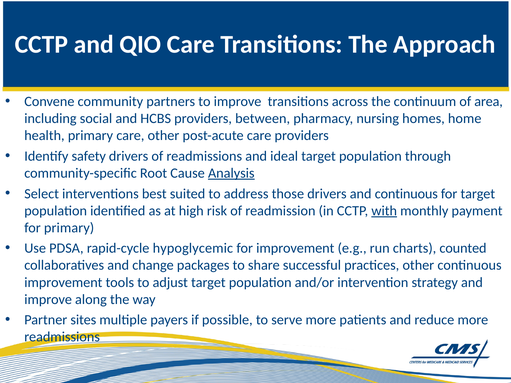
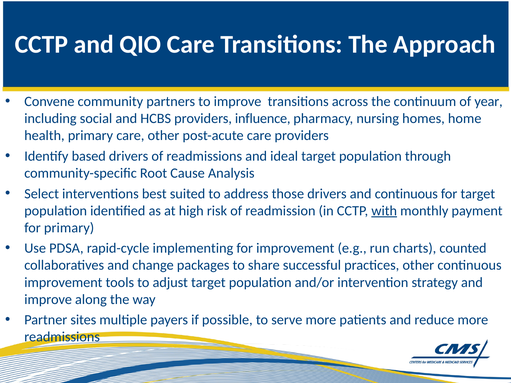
area: area -> year
between: between -> influence
safety: safety -> based
Analysis underline: present -> none
hypoglycemic: hypoglycemic -> implementing
